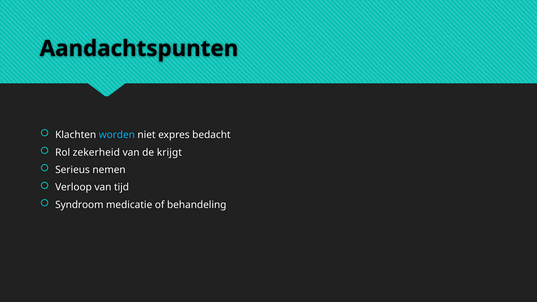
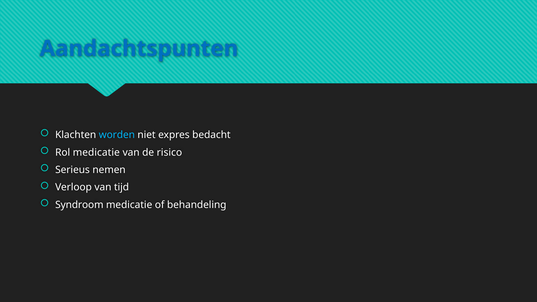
Aandachtspunten colour: black -> blue
Rol zekerheid: zekerheid -> medicatie
krijgt: krijgt -> risico
